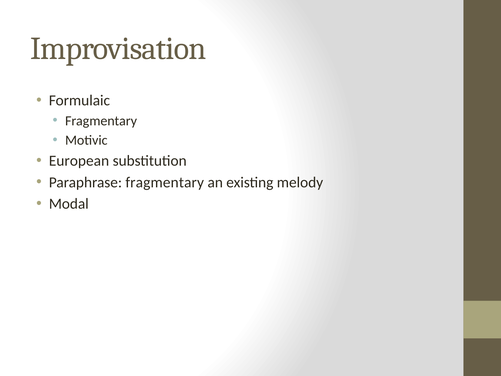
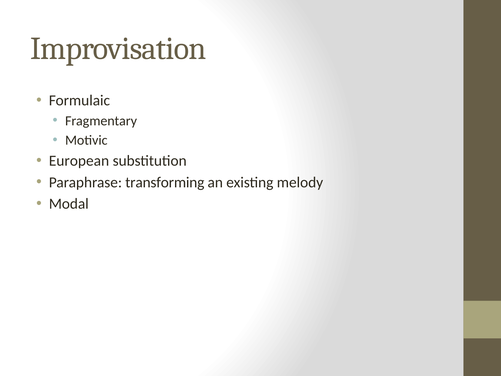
Paraphrase fragmentary: fragmentary -> transforming
